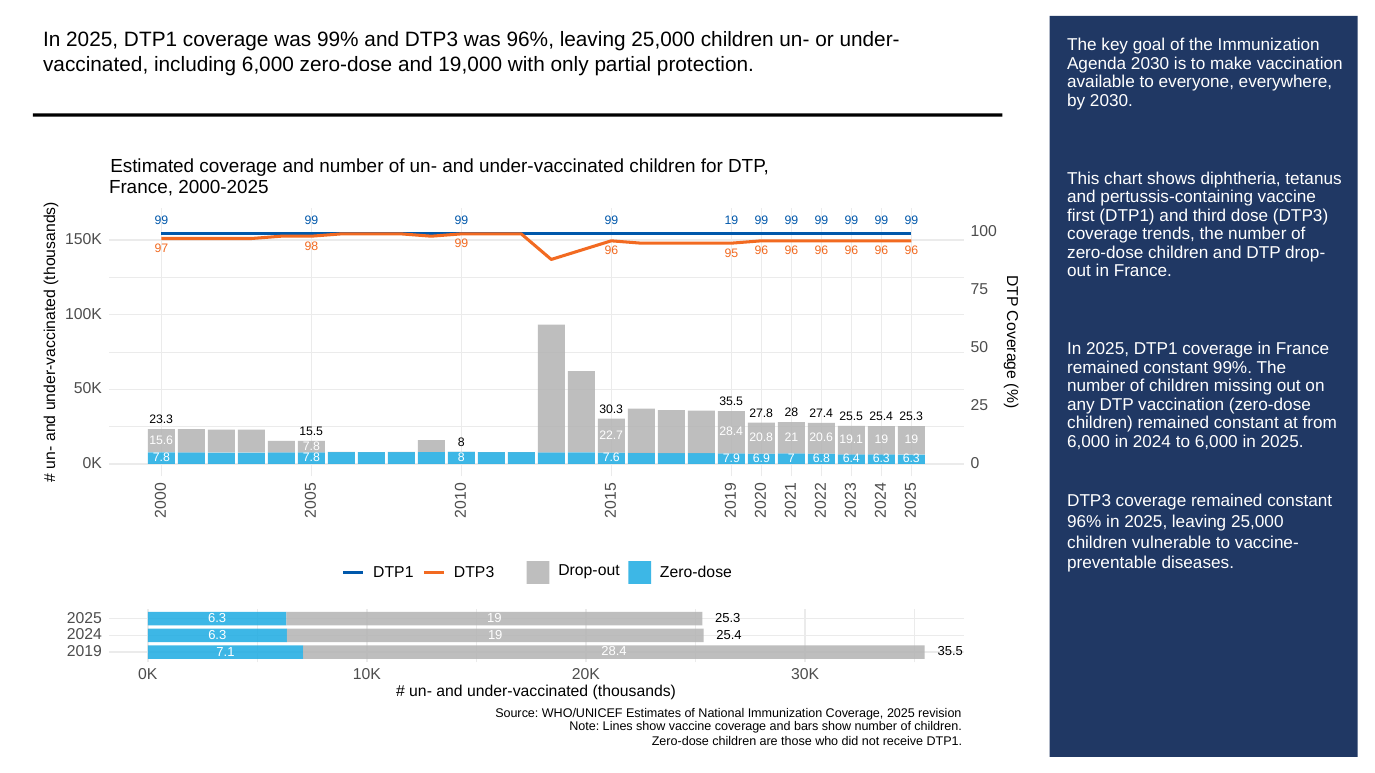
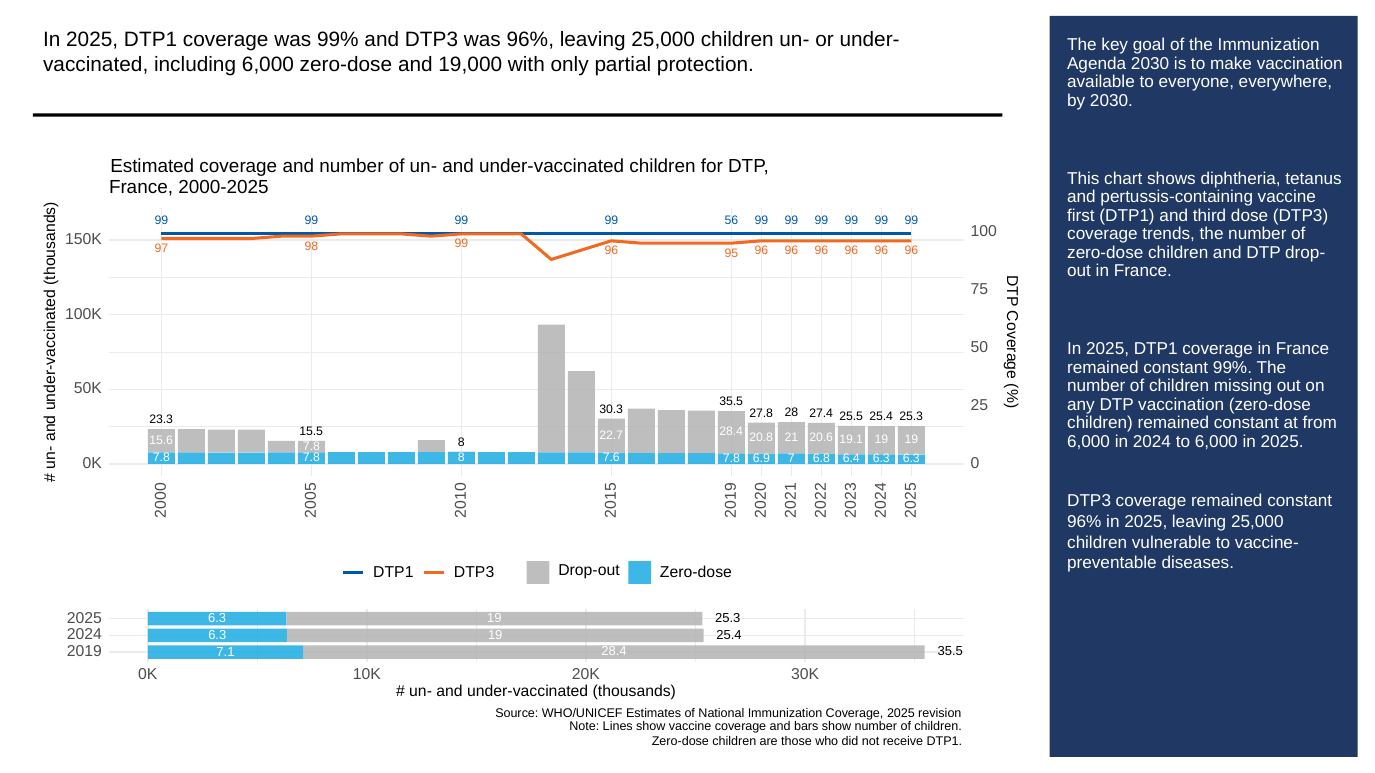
99 19: 19 -> 56
7.6 7.9: 7.9 -> 7.8
